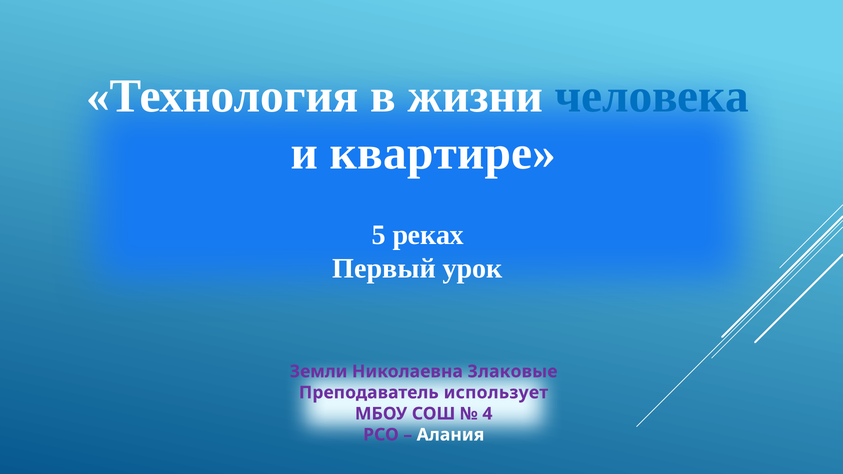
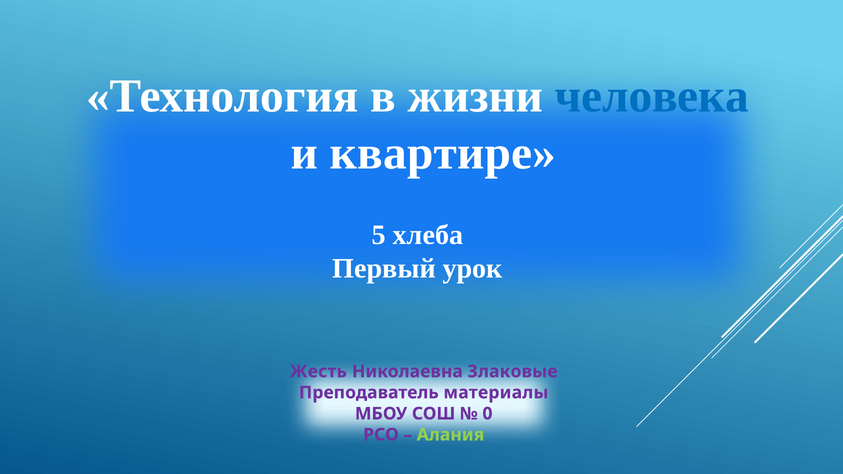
реках: реках -> хлеба
Земли: Земли -> Жесть
использует: использует -> материалы
4: 4 -> 0
Алания colour: white -> light green
